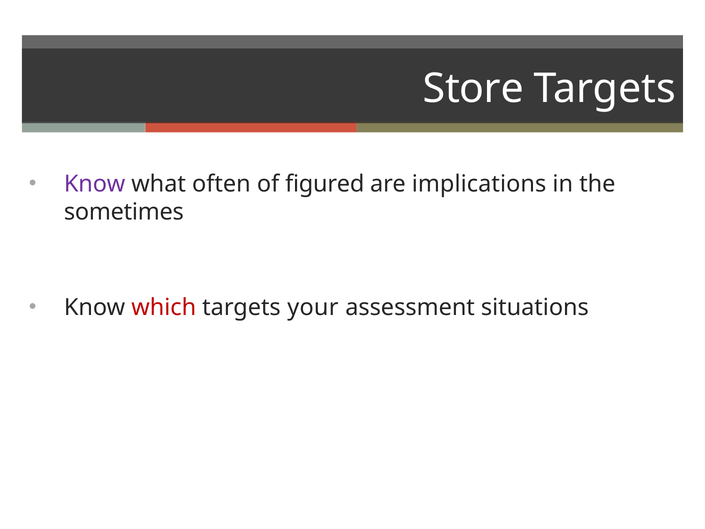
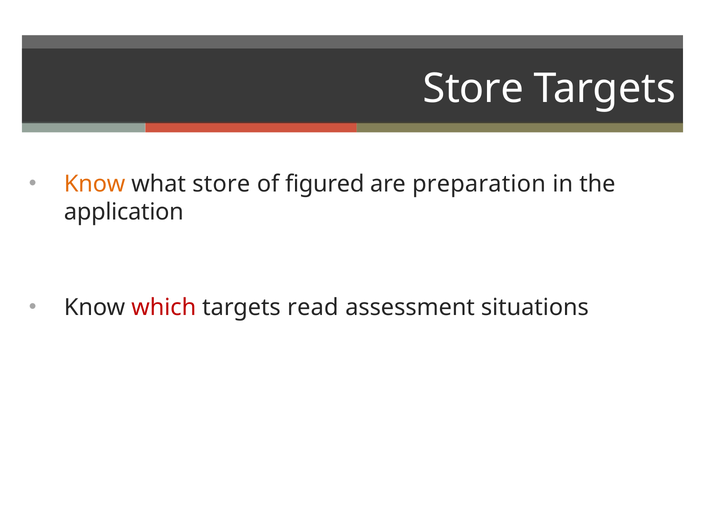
Know at (95, 184) colour: purple -> orange
what often: often -> store
implications: implications -> preparation
sometimes: sometimes -> application
your: your -> read
